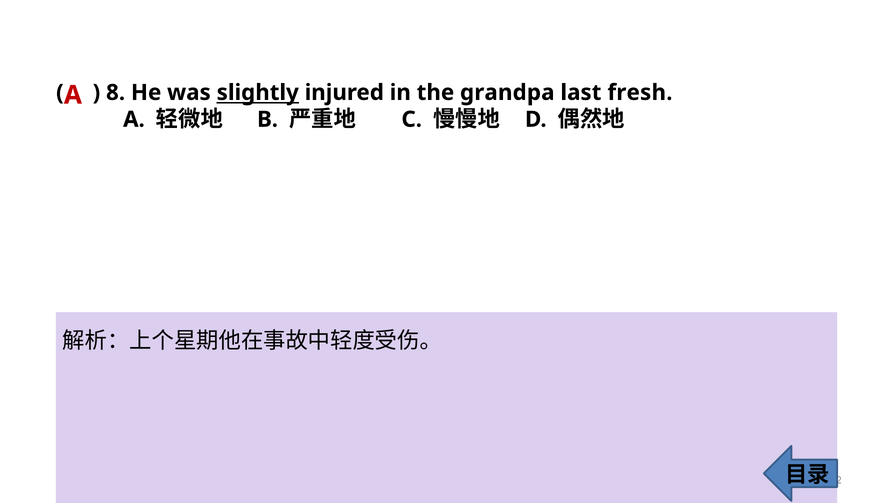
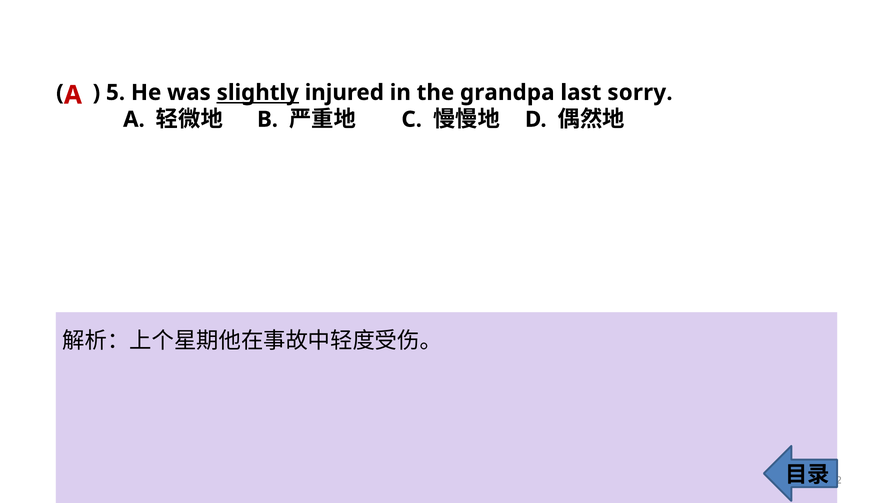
8: 8 -> 5
fresh: fresh -> sorry
